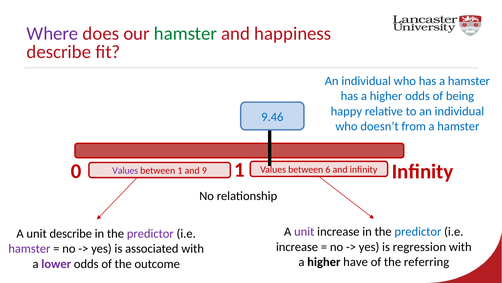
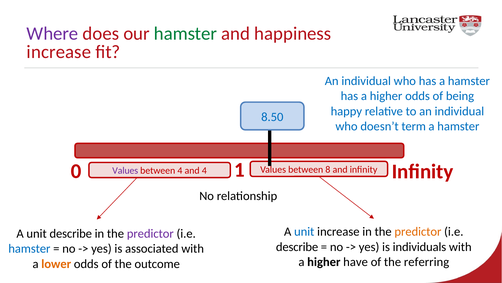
describe at (59, 52): describe -> increase
9.46: 9.46 -> 8.50
from: from -> term
6: 6 -> 8
between 1: 1 -> 4
and 9: 9 -> 4
unit at (304, 231) colour: purple -> blue
predictor at (418, 231) colour: blue -> orange
increase at (297, 246): increase -> describe
regression: regression -> individuals
hamster at (29, 248) colour: purple -> blue
lower colour: purple -> orange
